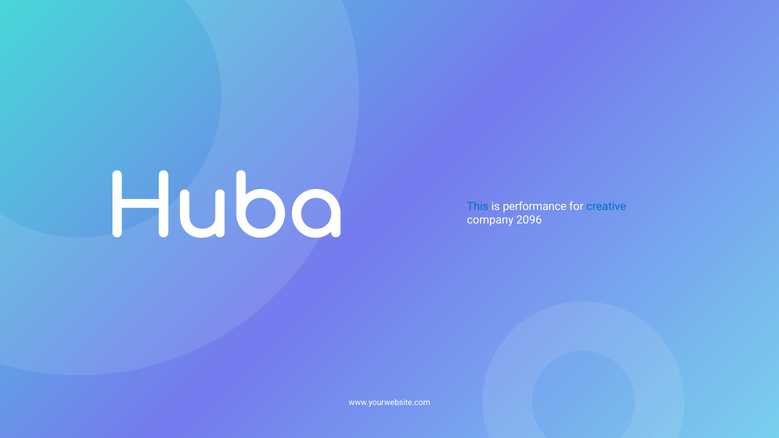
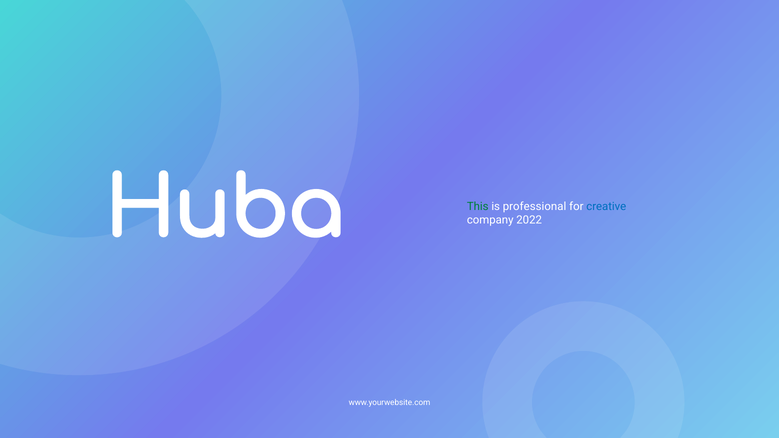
This colour: blue -> green
performance: performance -> professional
2096: 2096 -> 2022
